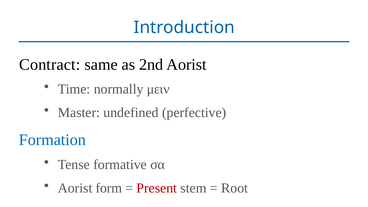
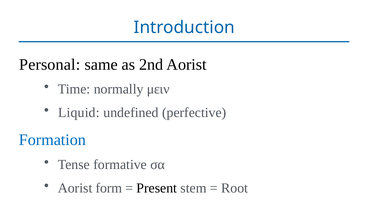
Contract: Contract -> Personal
Master: Master -> Liquid
Present colour: red -> black
